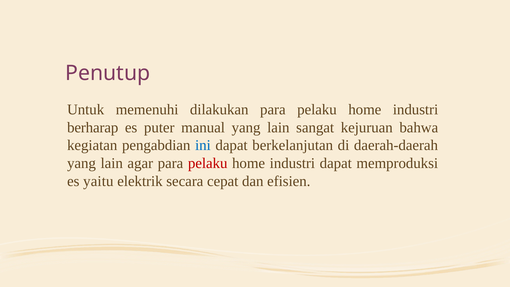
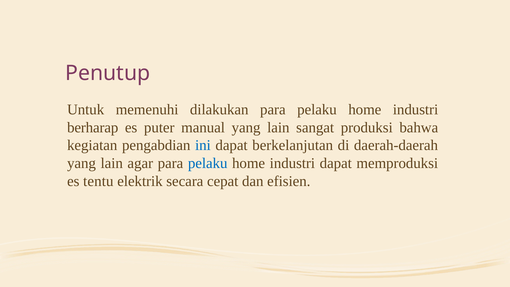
kejuruan: kejuruan -> produksi
pelaku at (208, 163) colour: red -> blue
yaitu: yaitu -> tentu
